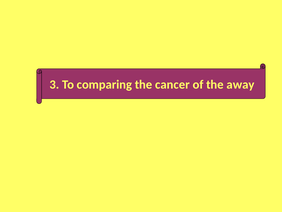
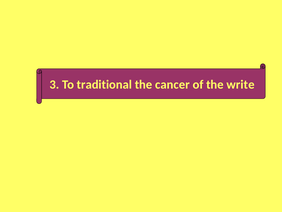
comparing: comparing -> traditional
away: away -> write
